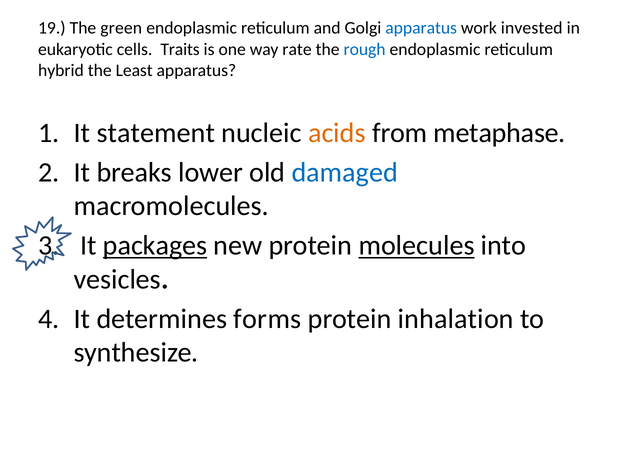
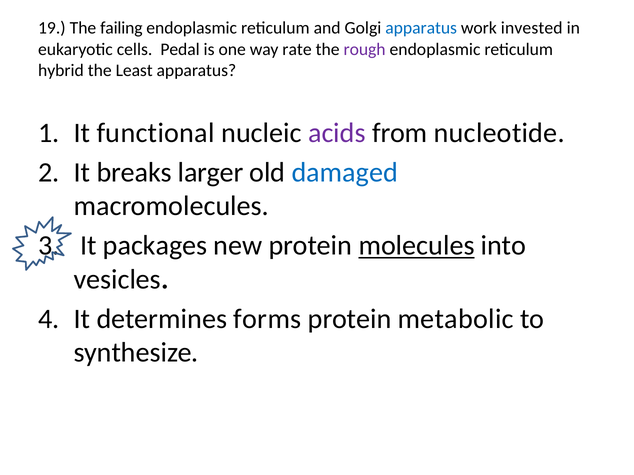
green: green -> failing
Traits: Traits -> Pedal
rough colour: blue -> purple
statement: statement -> functional
acids colour: orange -> purple
metaphase: metaphase -> nucleotide
lower: lower -> larger
packages underline: present -> none
inhalation: inhalation -> metabolic
